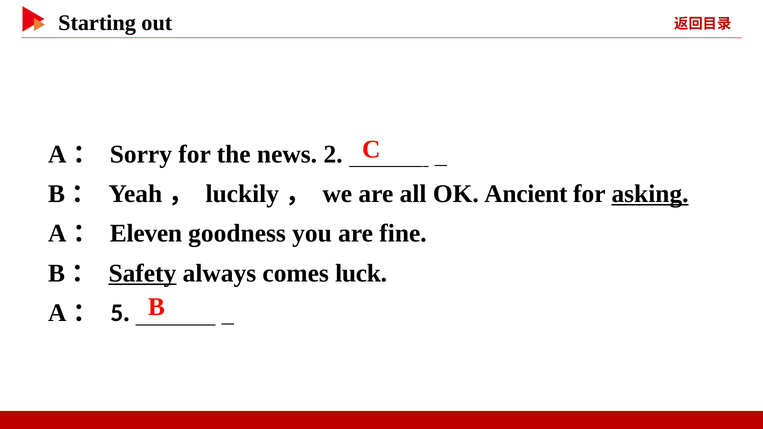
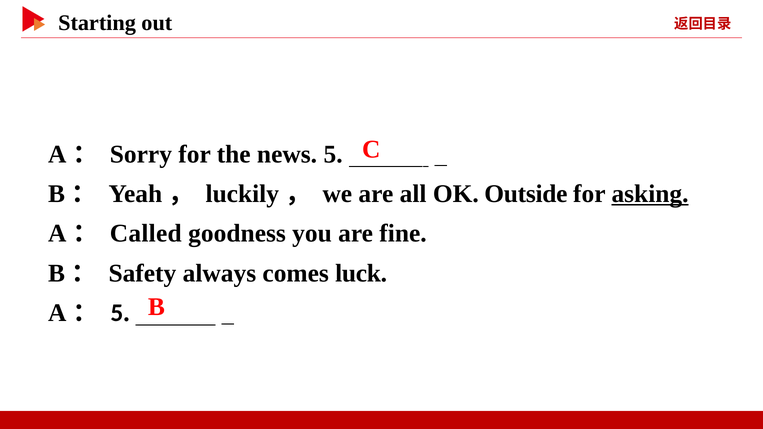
news 2: 2 -> 5
Ancient: Ancient -> Outside
Eleven: Eleven -> Called
Safety underline: present -> none
